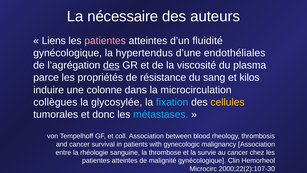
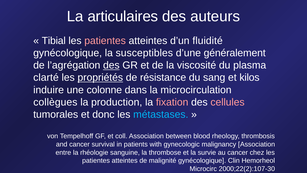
nécessaire: nécessaire -> articulaires
Liens: Liens -> Tibial
hypertendus: hypertendus -> susceptibles
endothéliales: endothéliales -> généralement
parce: parce -> clarté
propriétés underline: none -> present
glycosylée: glycosylée -> production
fixation colour: light blue -> pink
cellules colour: yellow -> pink
